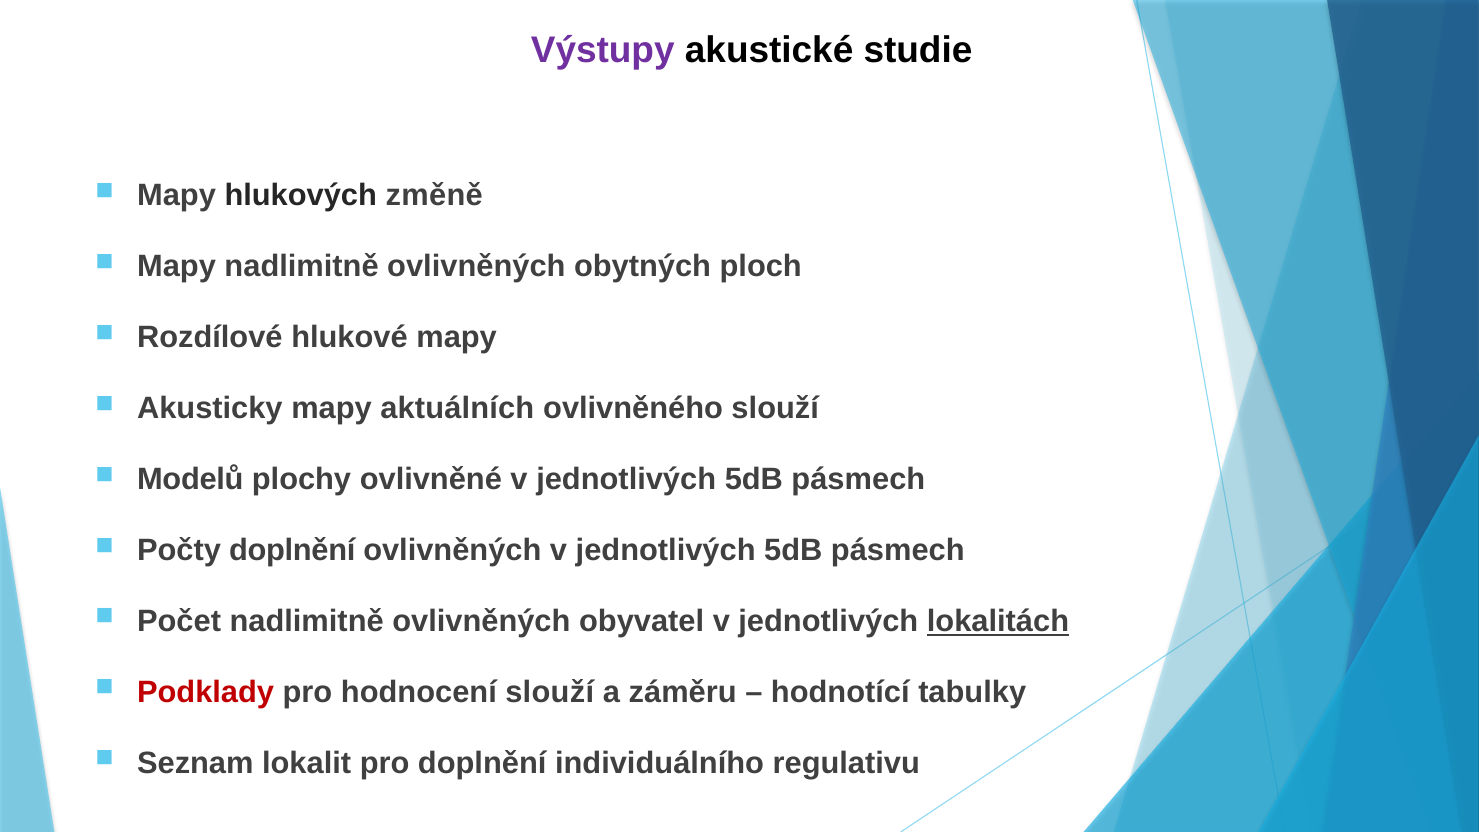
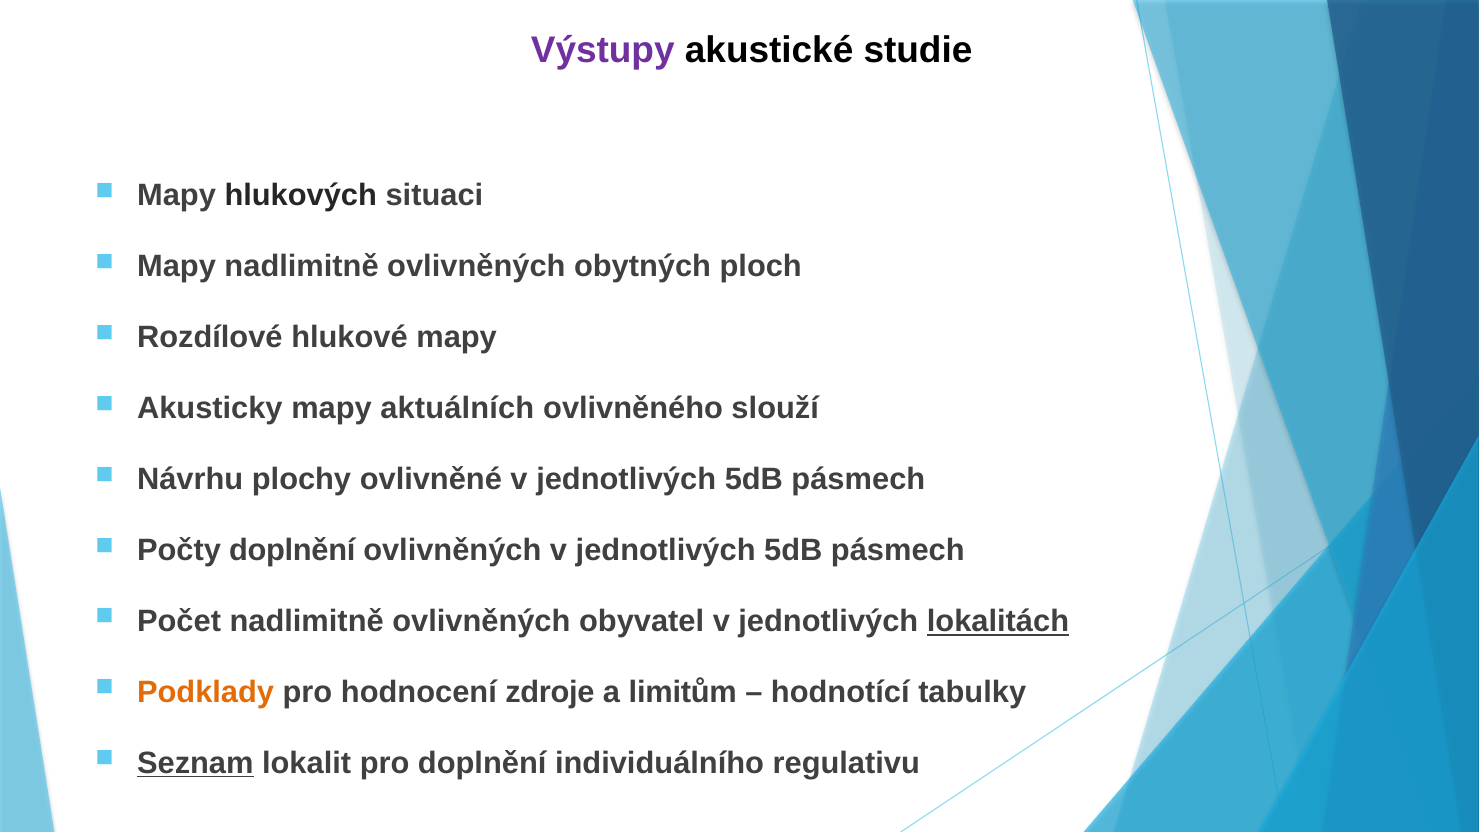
změně: změně -> situaci
Modelů: Modelů -> Návrhu
Podklady colour: red -> orange
hodnocení slouží: slouží -> zdroje
záměru: záměru -> limitům
Seznam underline: none -> present
